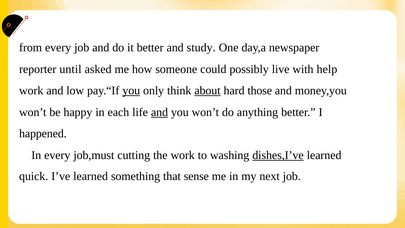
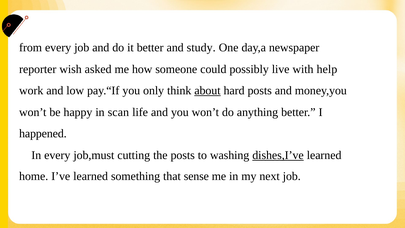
until: until -> wish
you at (131, 91) underline: present -> none
hard those: those -> posts
each: each -> scan
and at (160, 112) underline: present -> none
the work: work -> posts
quick: quick -> home
